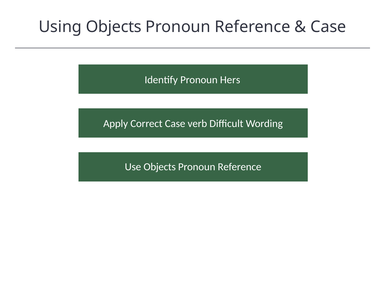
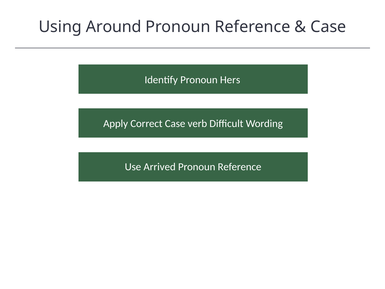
Using Objects: Objects -> Around
Use Objects: Objects -> Arrived
